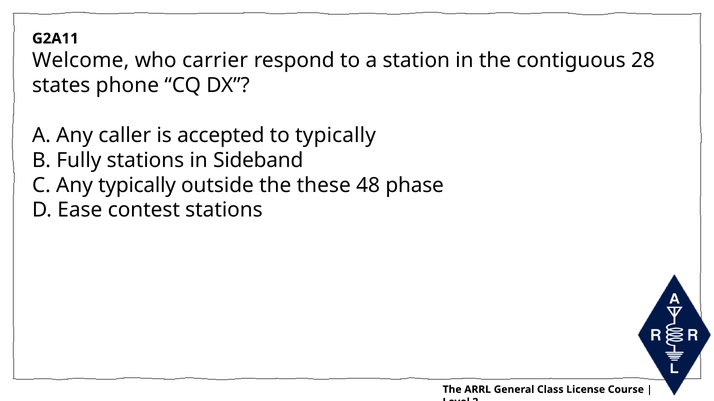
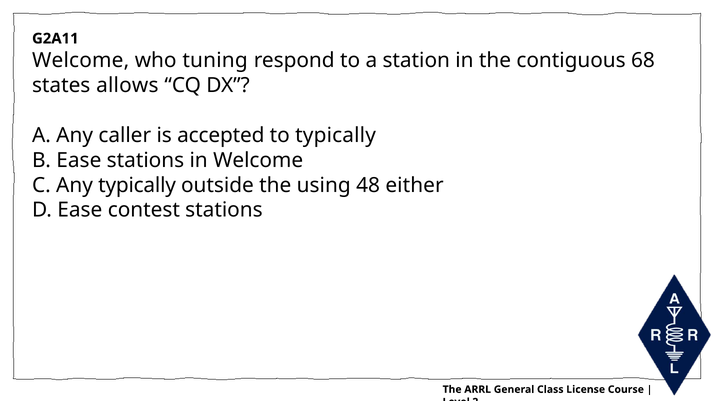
carrier: carrier -> tuning
28: 28 -> 68
phone: phone -> allows
B Fully: Fully -> Ease
in Sideband: Sideband -> Welcome
these: these -> using
phase: phase -> either
